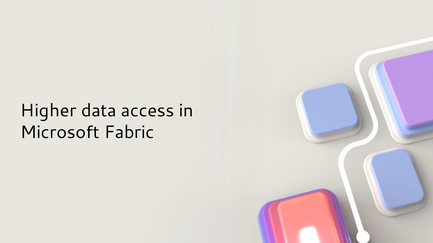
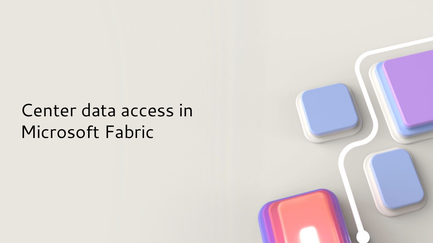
Higher: Higher -> Center
